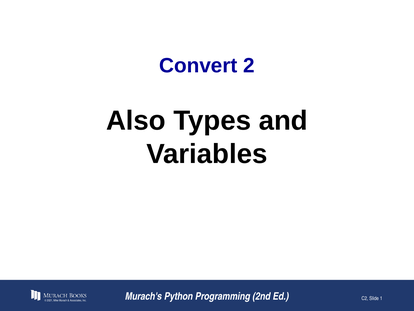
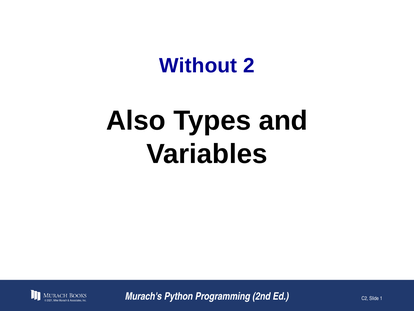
Convert: Convert -> Without
